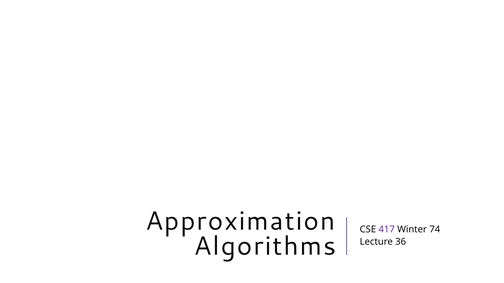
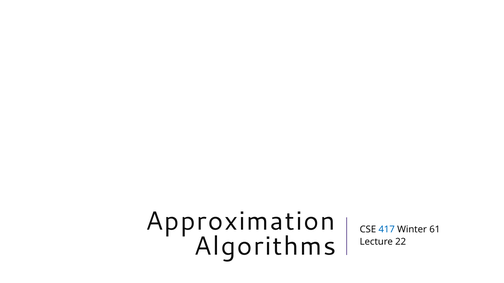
417 colour: purple -> blue
74: 74 -> 61
36: 36 -> 22
